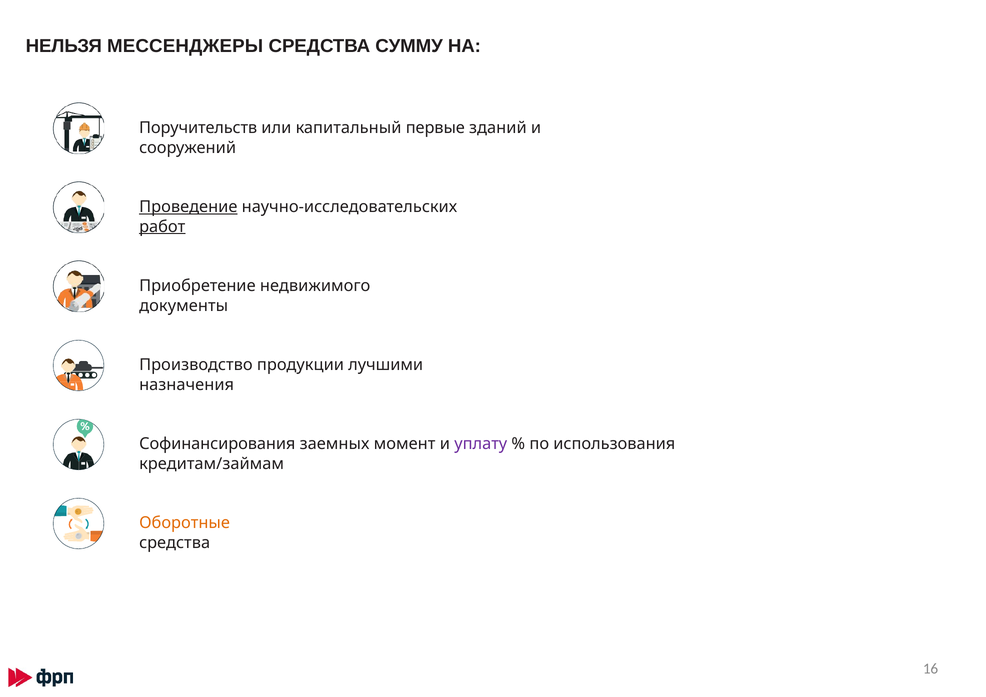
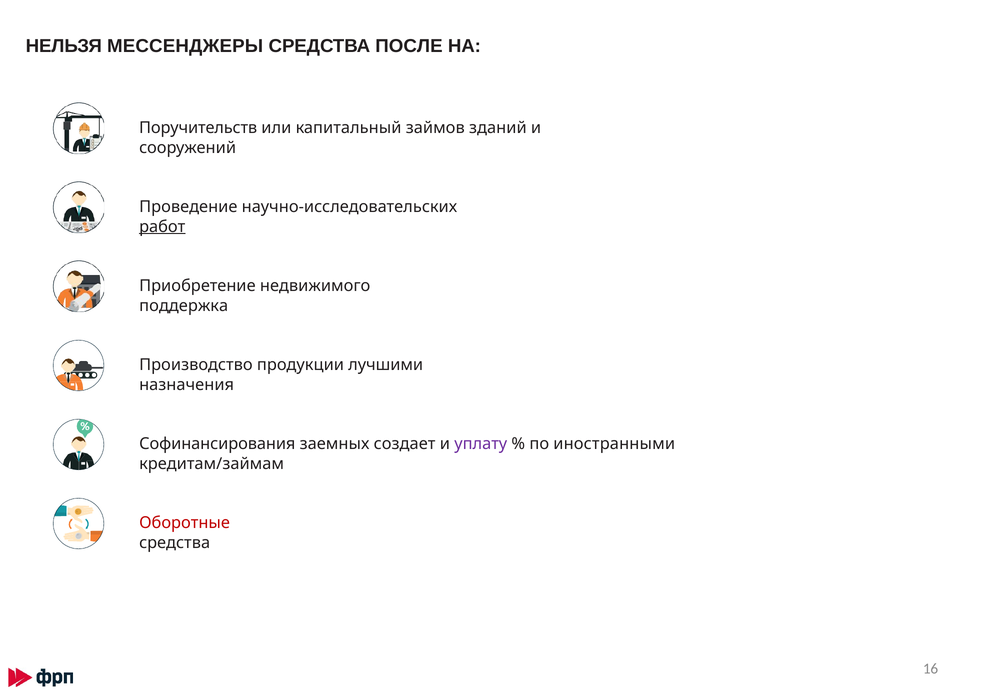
СУММУ: СУММУ -> ПОСЛЕ
первые: первые -> займов
Проведение underline: present -> none
документы: документы -> поддержка
момент: момент -> создает
использования: использования -> иностранными
Оборотные colour: orange -> red
